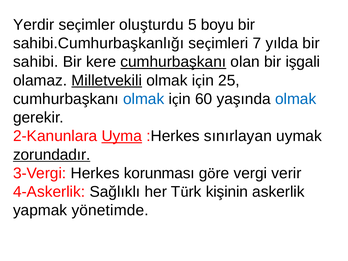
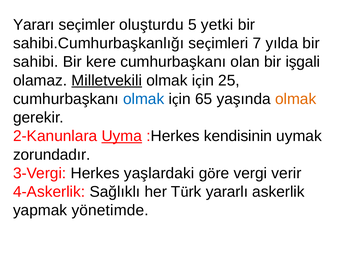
Yerdir: Yerdir -> Yararı
boyu: boyu -> yetki
cumhurbaşkanı at (173, 62) underline: present -> none
60: 60 -> 65
olmak at (296, 99) colour: blue -> orange
sınırlayan: sınırlayan -> kendisinin
zorundadır underline: present -> none
korunması: korunması -> yaşlardaki
kişinin: kişinin -> yararlı
